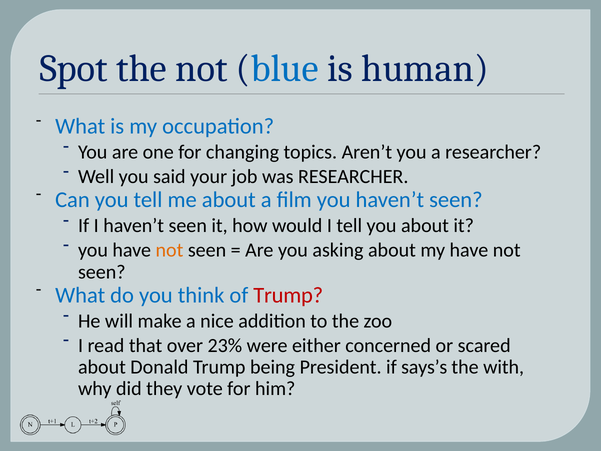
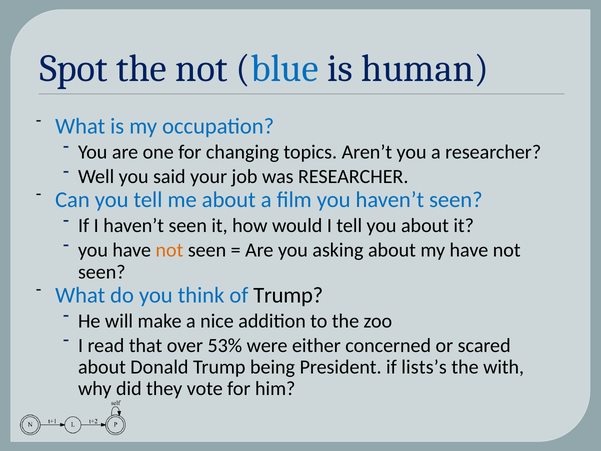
Trump at (288, 295) colour: red -> black
23%: 23% -> 53%
says’s: says’s -> lists’s
